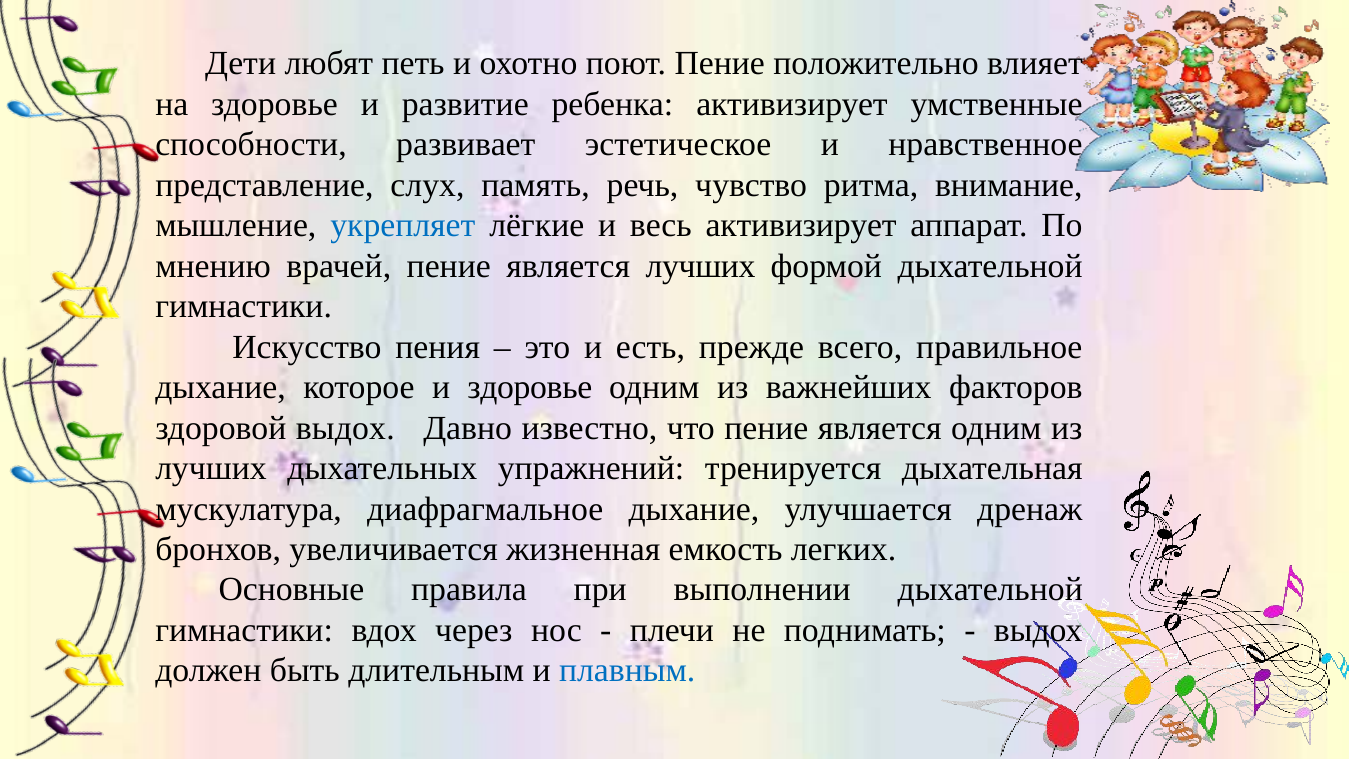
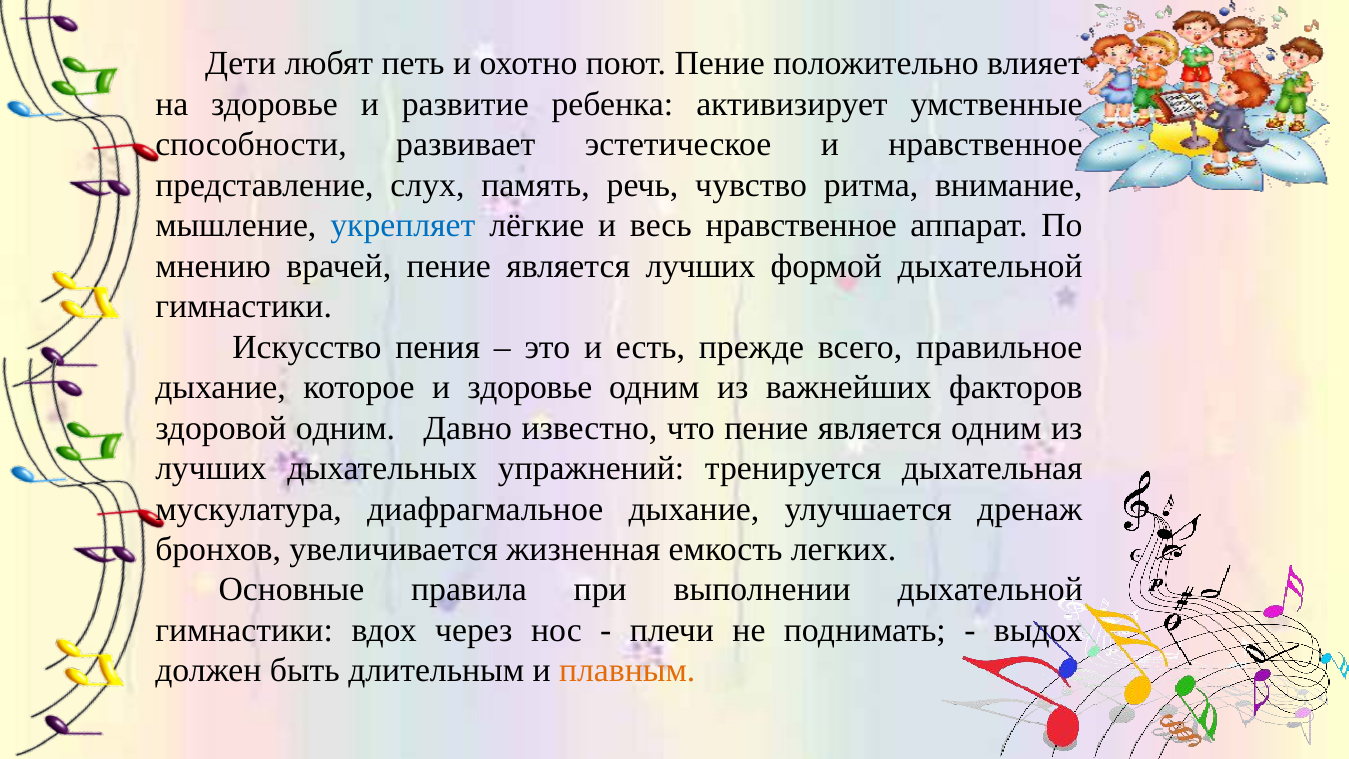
весь активизирует: активизирует -> нравственное
здоровой выдох: выдох -> одним
плавным colour: blue -> orange
